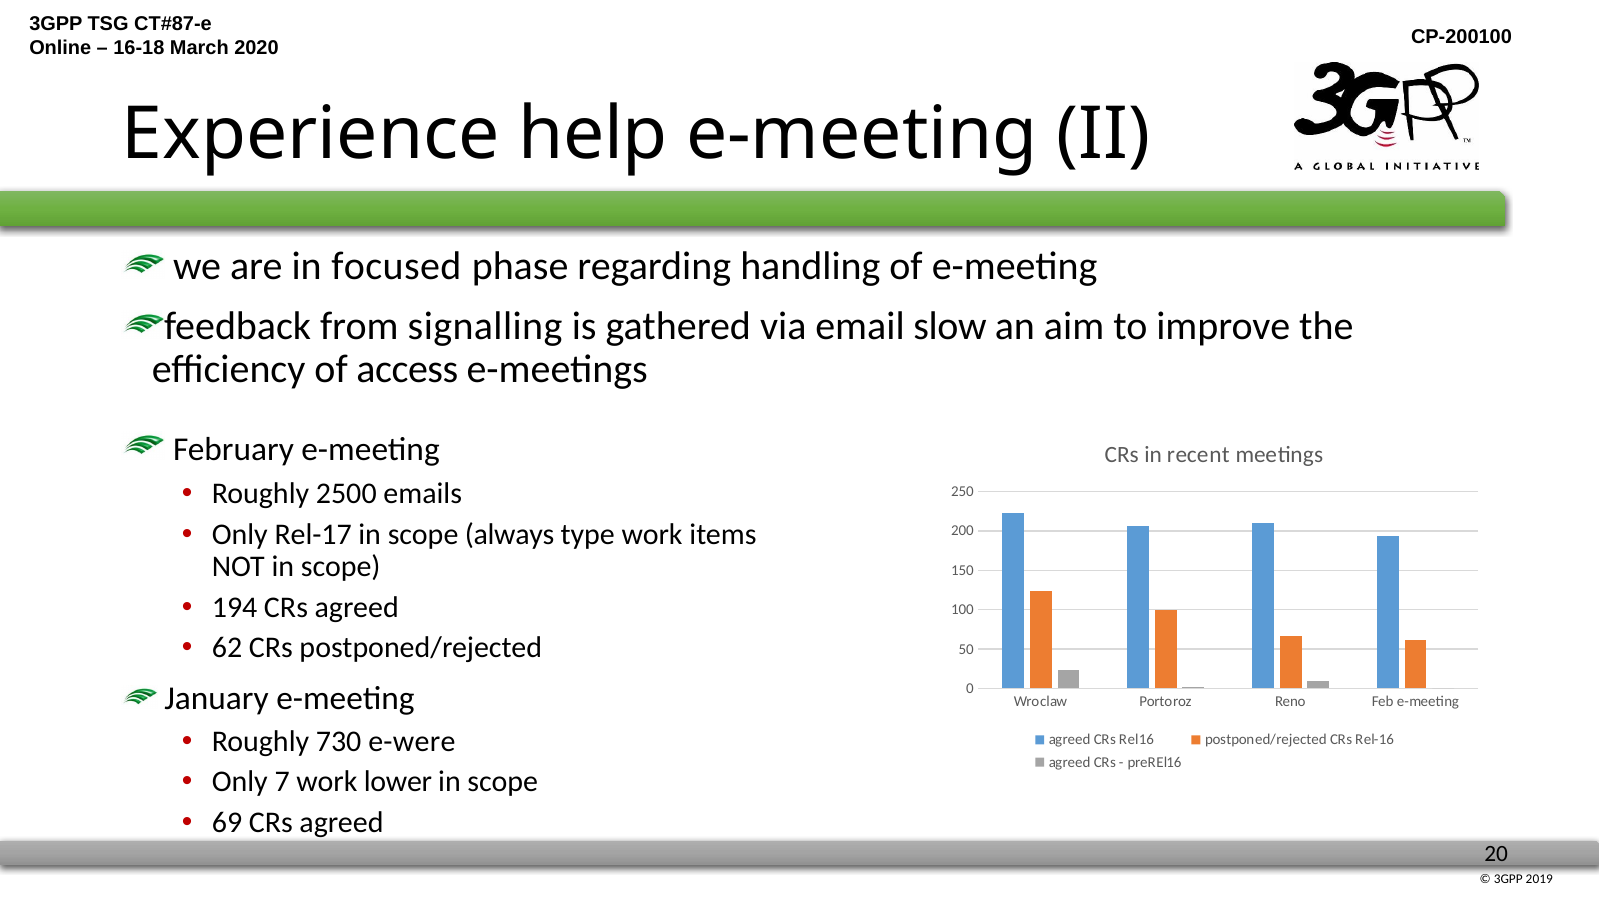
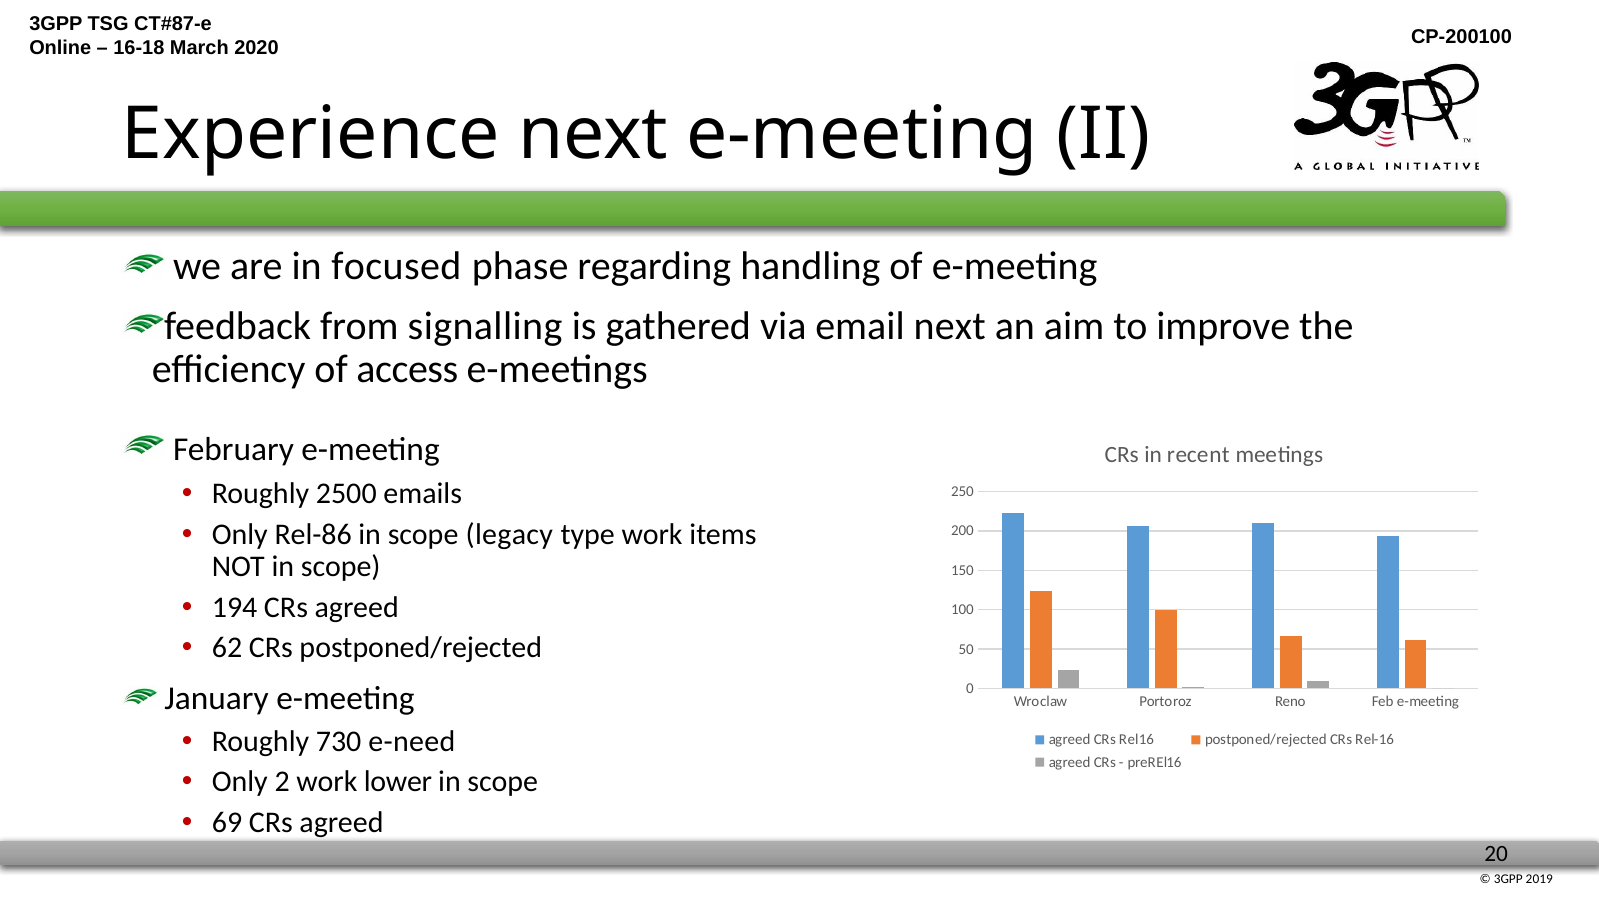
Experience help: help -> next
email slow: slow -> next
Rel-17: Rel-17 -> Rel-86
always: always -> legacy
e-were: e-were -> e-need
7: 7 -> 2
